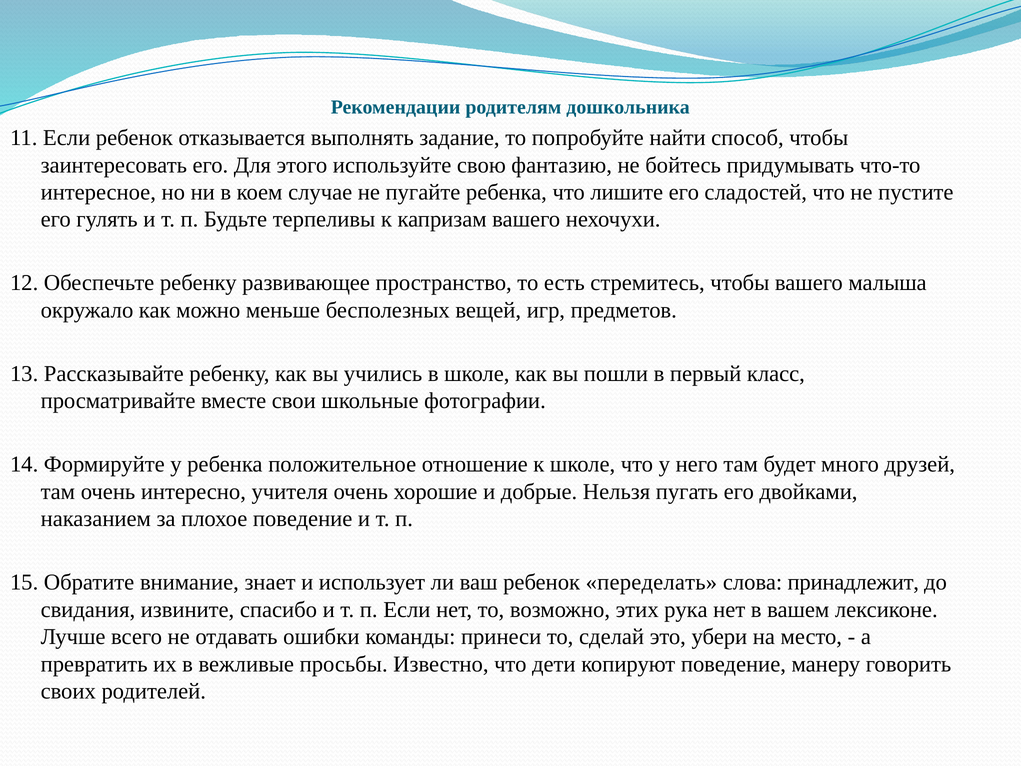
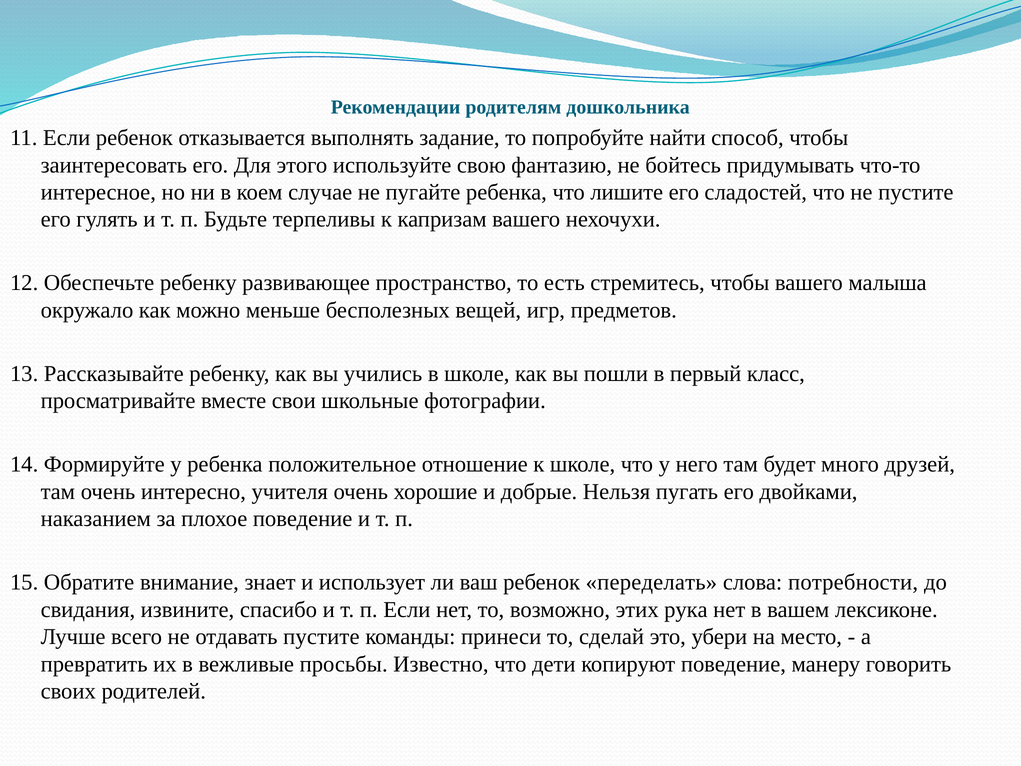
принадлежит: принадлежит -> потребности
отдавать ошибки: ошибки -> пустите
